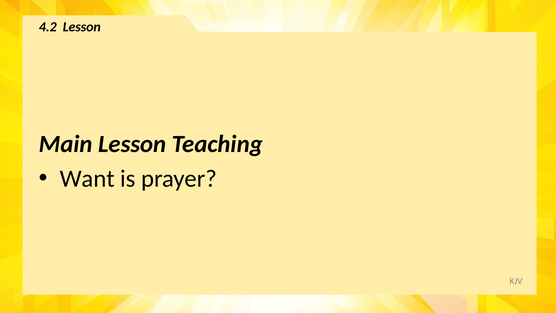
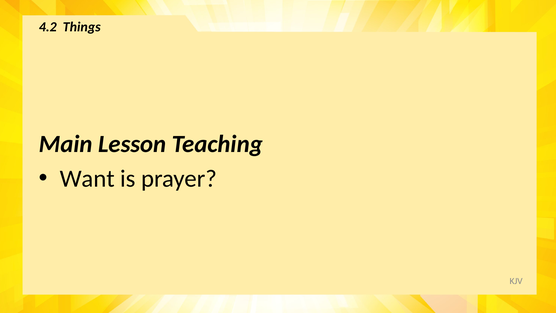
4.2 Lesson: Lesson -> Things
